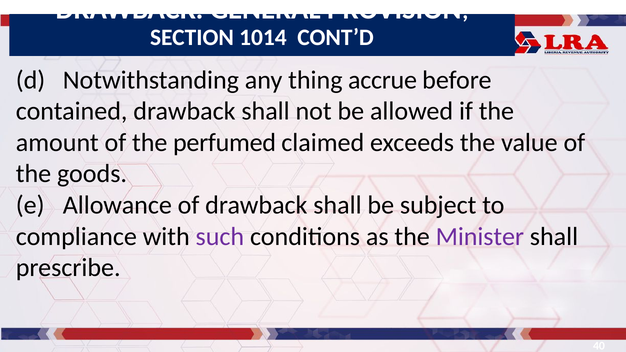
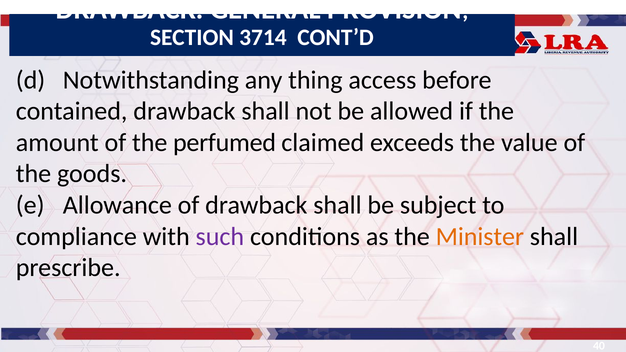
1014: 1014 -> 3714
accrue: accrue -> access
Minister colour: purple -> orange
